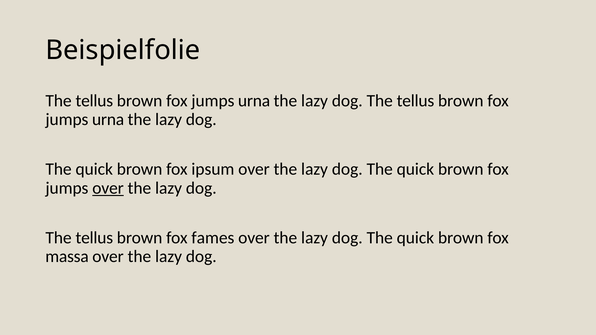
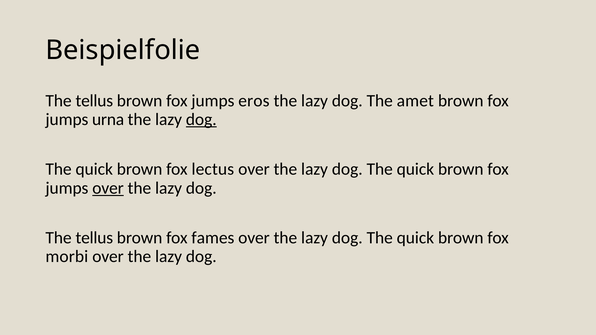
urna at (254, 101): urna -> eros
tellus at (415, 101): tellus -> amet
dog at (201, 119) underline: none -> present
ipsum: ipsum -> lectus
massa: massa -> morbi
